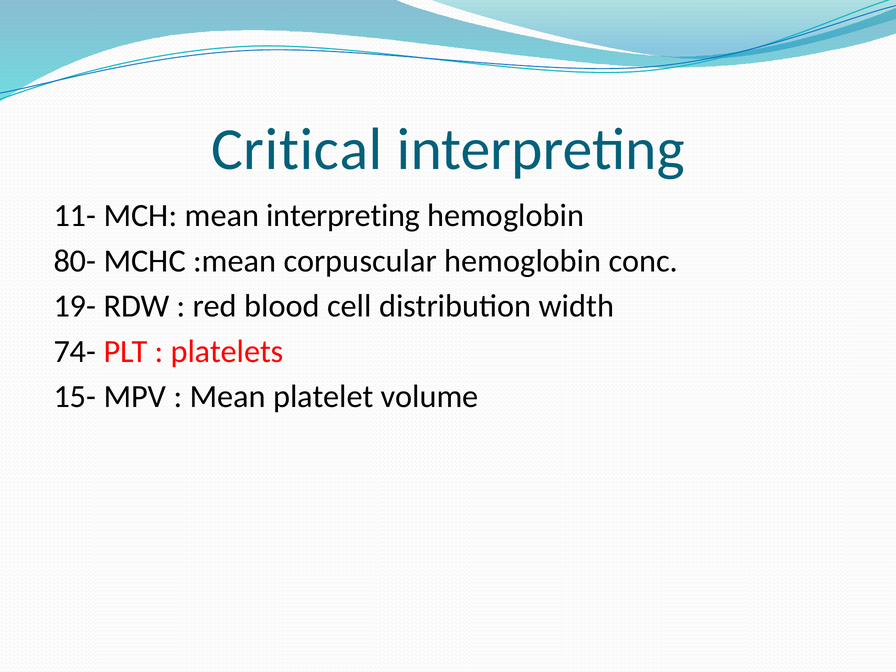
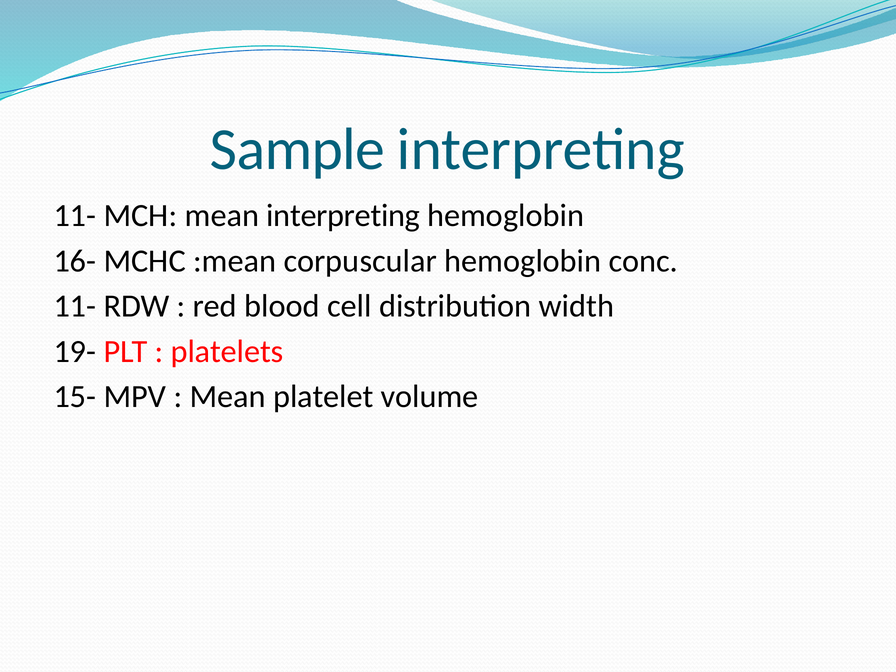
Critical: Critical -> Sample
80-: 80- -> 16-
19- at (75, 306): 19- -> 11-
74-: 74- -> 19-
